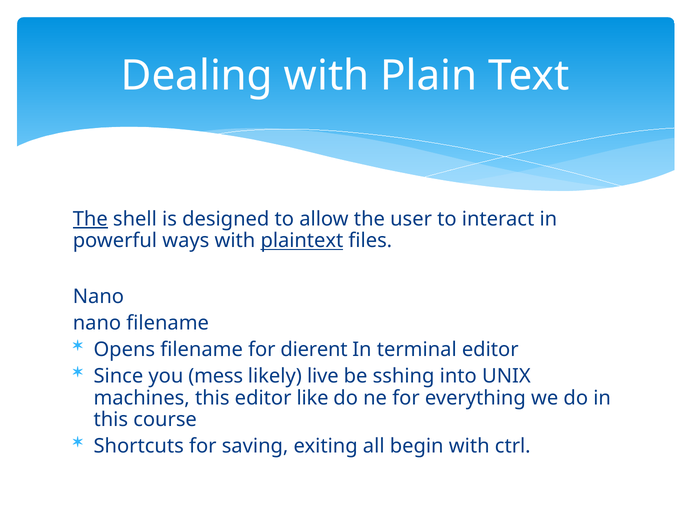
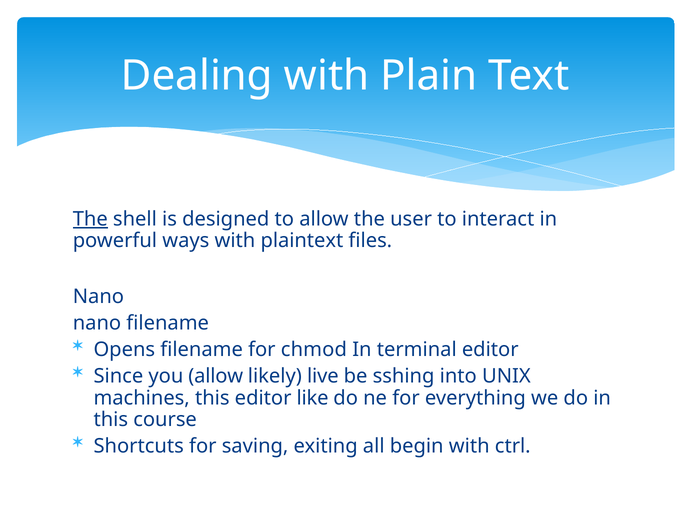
plaintext underline: present -> none
dierent: dierent -> chmod
you mess: mess -> allow
